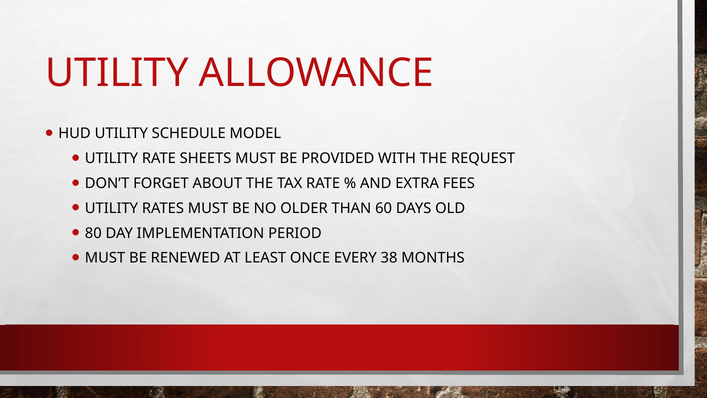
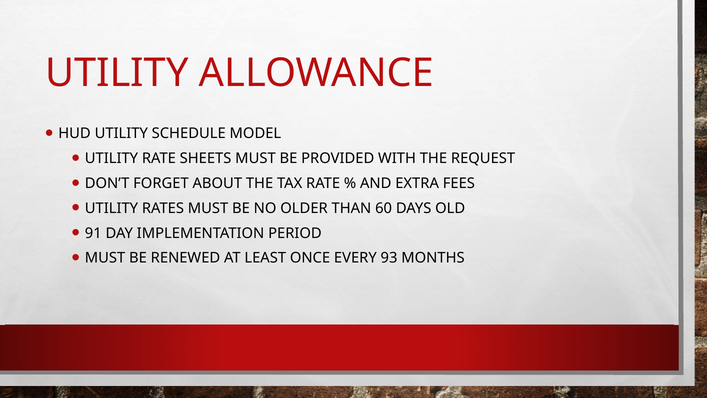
80: 80 -> 91
38: 38 -> 93
